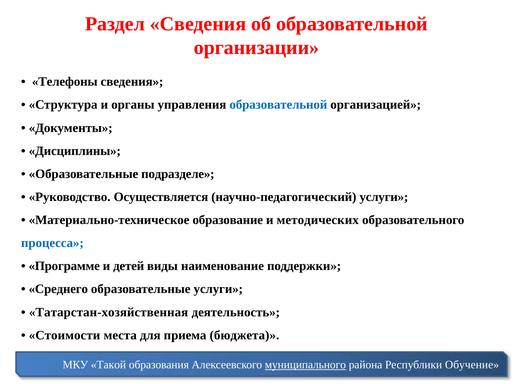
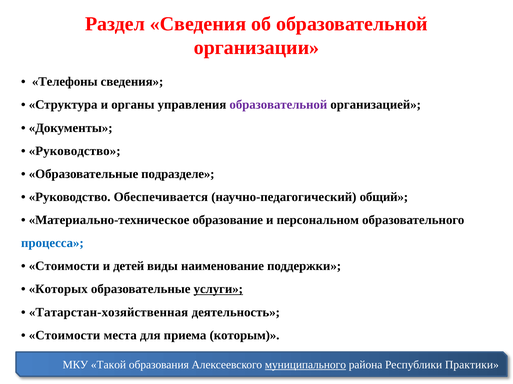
образовательной at (278, 105) colour: blue -> purple
Дисциплины at (75, 151): Дисциплины -> Руководство
Осуществляется: Осуществляется -> Обеспечивается
научно-педагогический услуги: услуги -> общий
методических: методических -> персональном
Программе at (64, 267): Программе -> Стоимости
Среднего: Среднего -> Которых
услуги at (218, 290) underline: none -> present
бюджета: бюджета -> которым
Обучение: Обучение -> Практики
